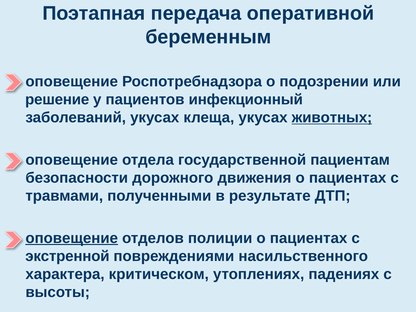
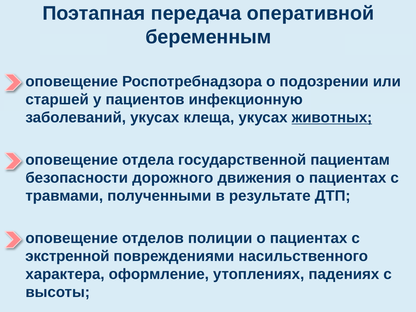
решение: решение -> старшей
инфекционный: инфекционный -> инфекционную
оповещение at (72, 238) underline: present -> none
критическом: критическом -> оформление
